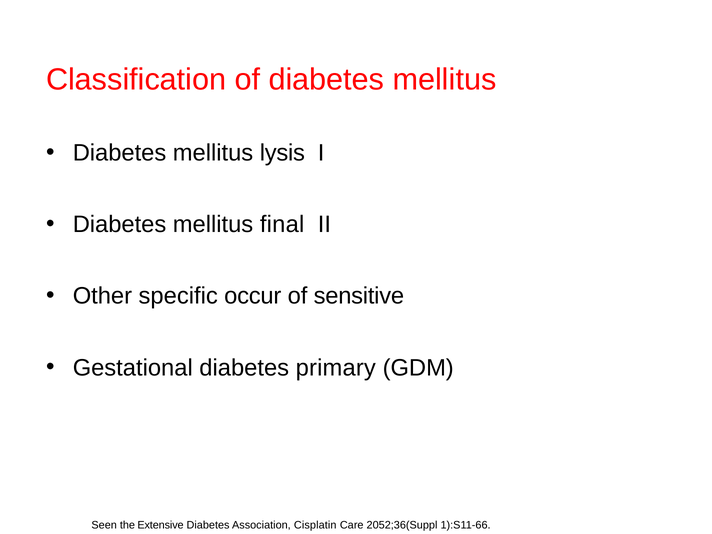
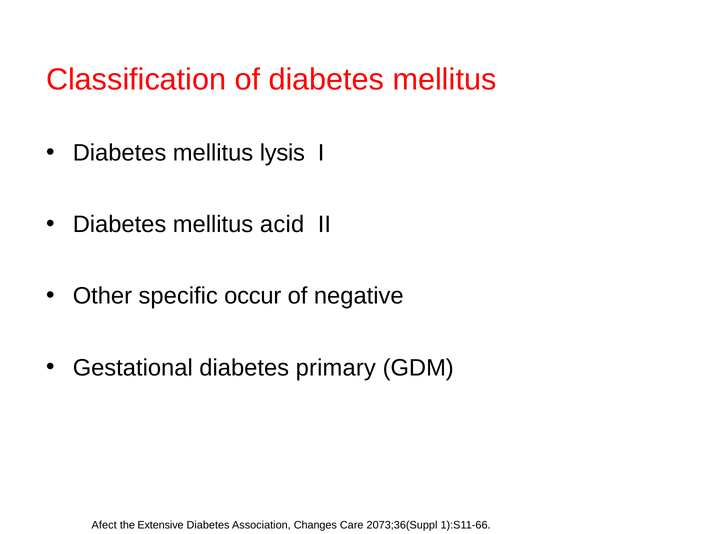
final: final -> acid
sensitive: sensitive -> negative
Seen: Seen -> Afect
Cisplatin: Cisplatin -> Changes
2052;36(Suppl: 2052;36(Suppl -> 2073;36(Suppl
